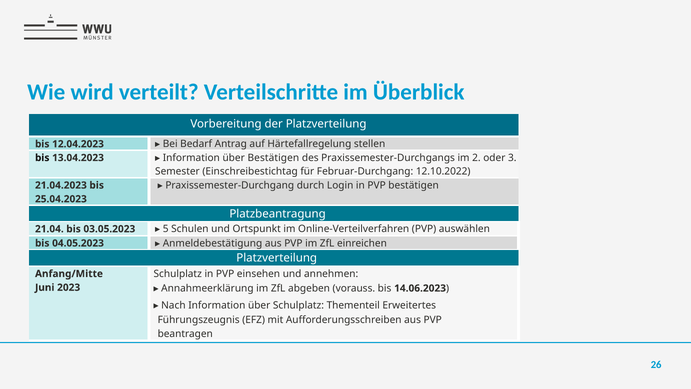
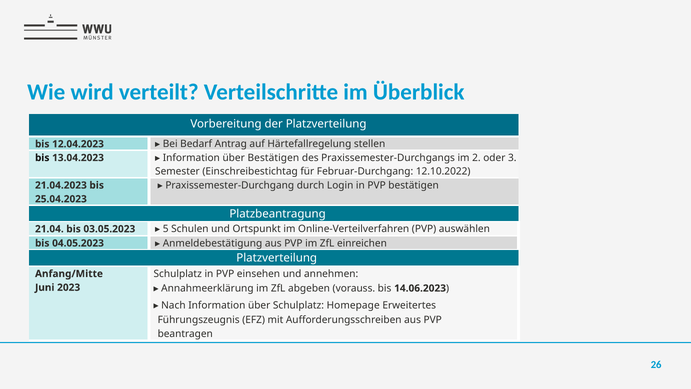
Thementeil: Thementeil -> Homepage
